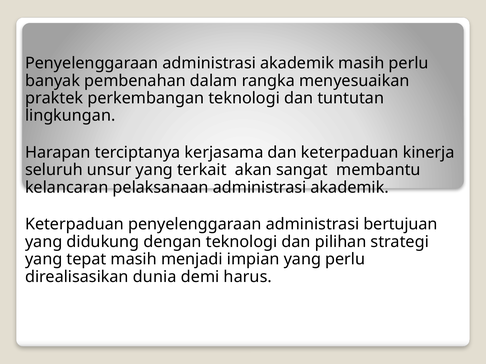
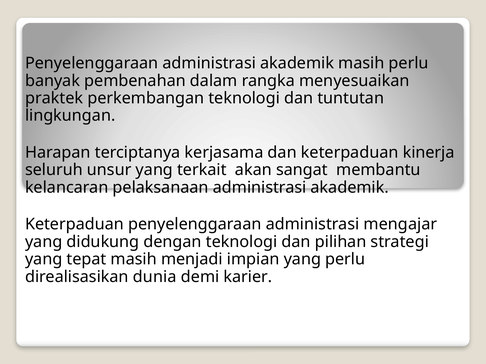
bertujuan: bertujuan -> mengajar
harus: harus -> karier
